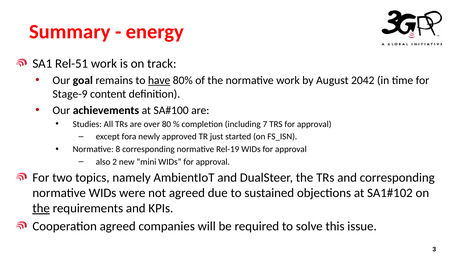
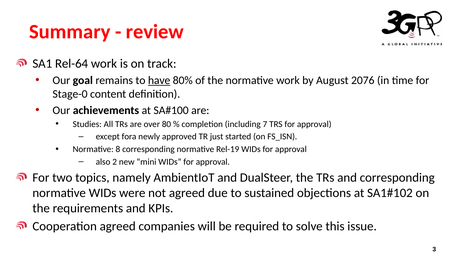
energy: energy -> review
Rel-51: Rel-51 -> Rel-64
2042: 2042 -> 2076
Stage-9: Stage-9 -> Stage-0
the at (41, 209) underline: present -> none
